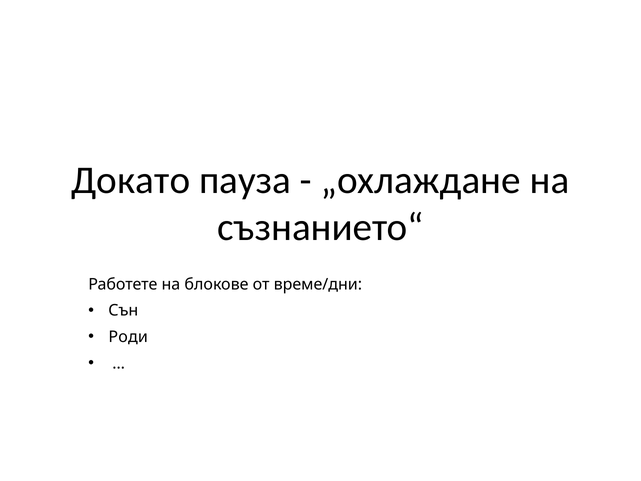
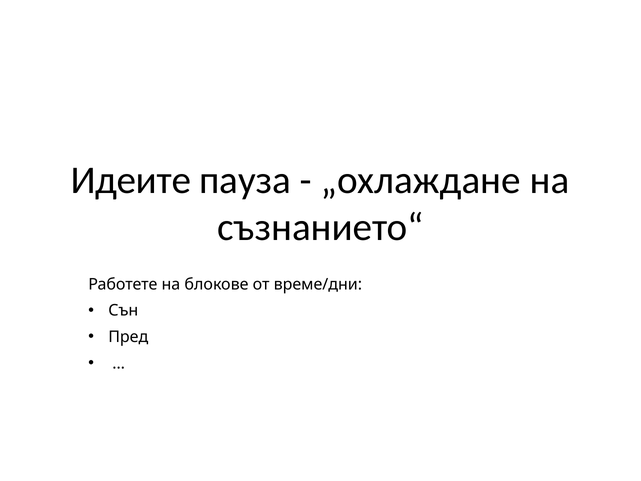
Докато: Докато -> Идеите
Роди: Роди -> Пред
